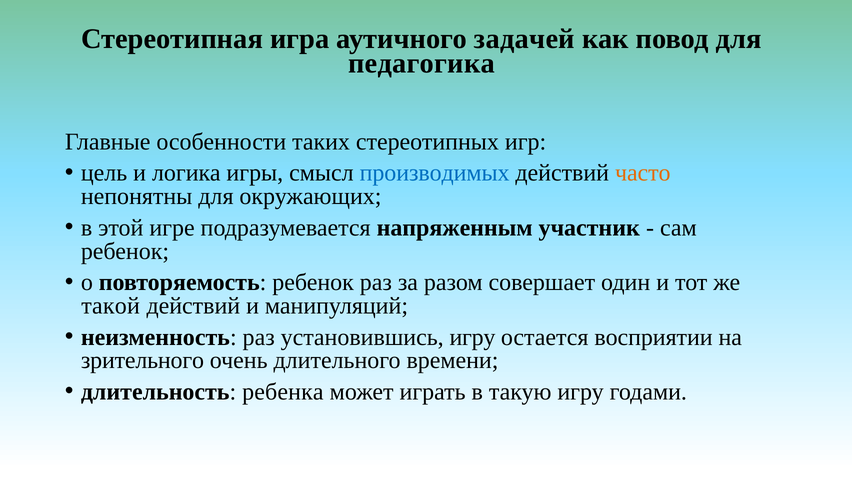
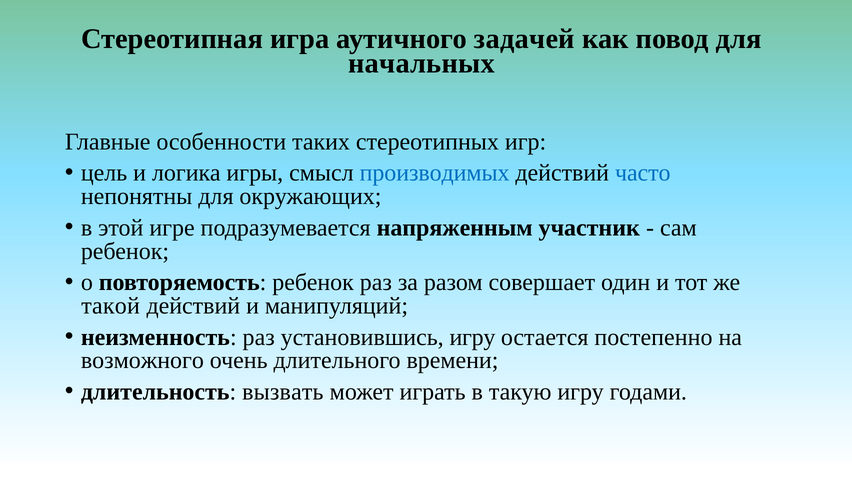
педагогика: педагогика -> начальных
часто colour: orange -> blue
восприятии: восприятии -> постепенно
зрительного: зрительного -> возможного
ребенка: ребенка -> вызвать
